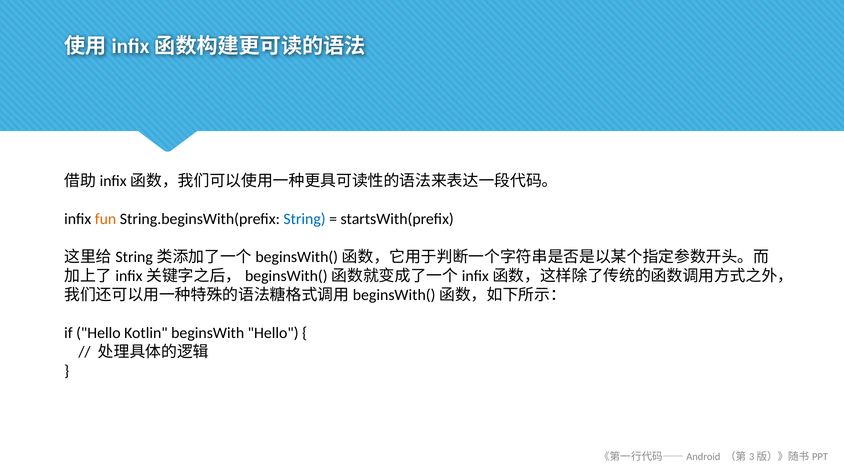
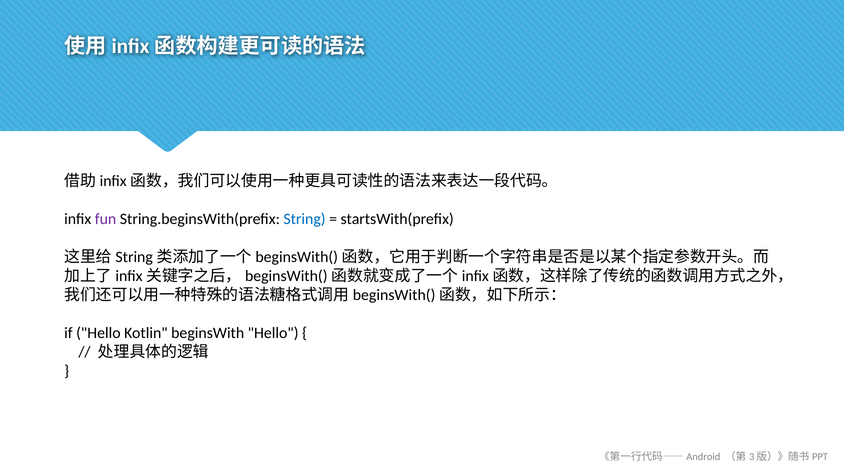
fun colour: orange -> purple
